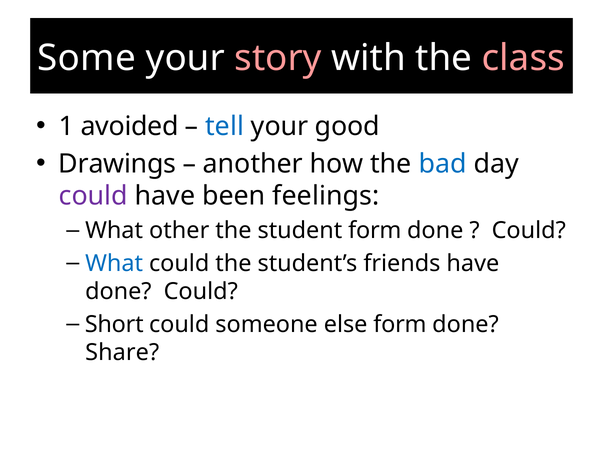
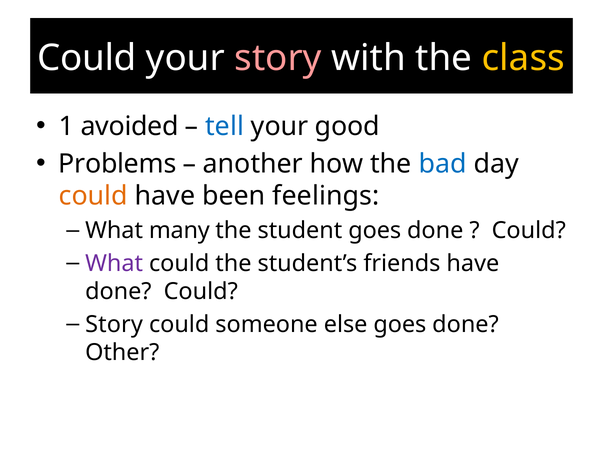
Some at (87, 58): Some -> Could
class colour: pink -> yellow
Drawings: Drawings -> Problems
could at (93, 196) colour: purple -> orange
other: other -> many
student form: form -> goes
What at (114, 264) colour: blue -> purple
Short at (114, 325): Short -> Story
else form: form -> goes
Share: Share -> Other
